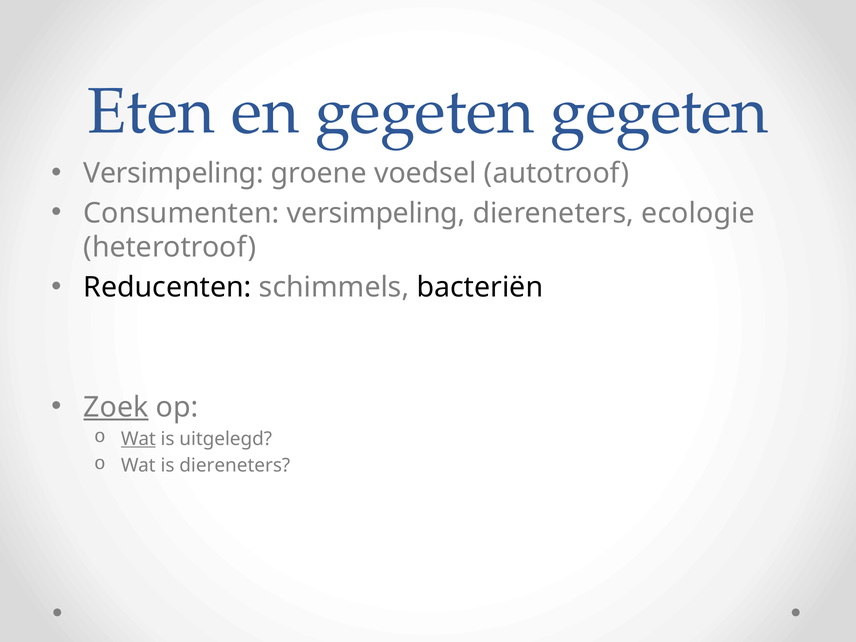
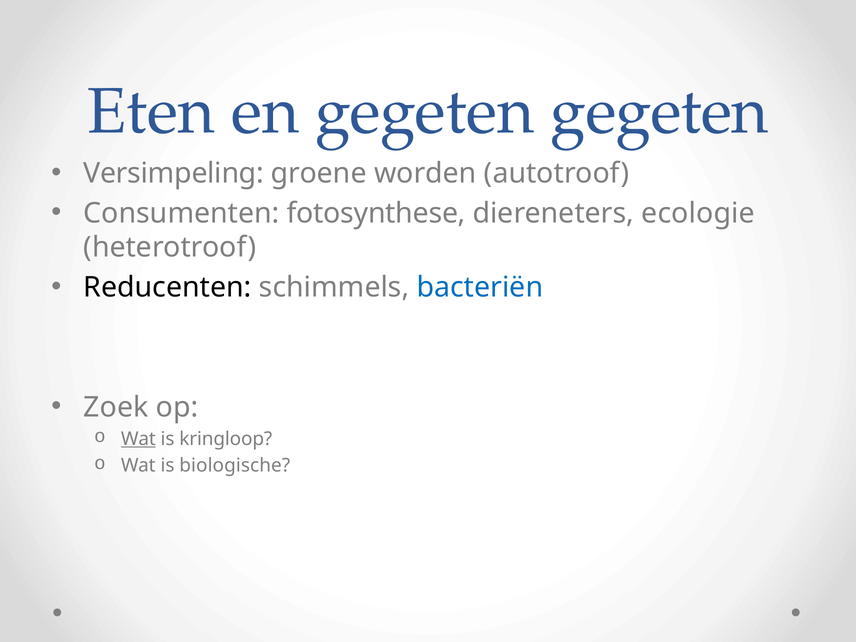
voedsel: voedsel -> worden
Consumenten versimpeling: versimpeling -> fotosynthese
bacteriën colour: black -> blue
Zoek underline: present -> none
uitgelegd: uitgelegd -> kringloop
is diereneters: diereneters -> biologische
